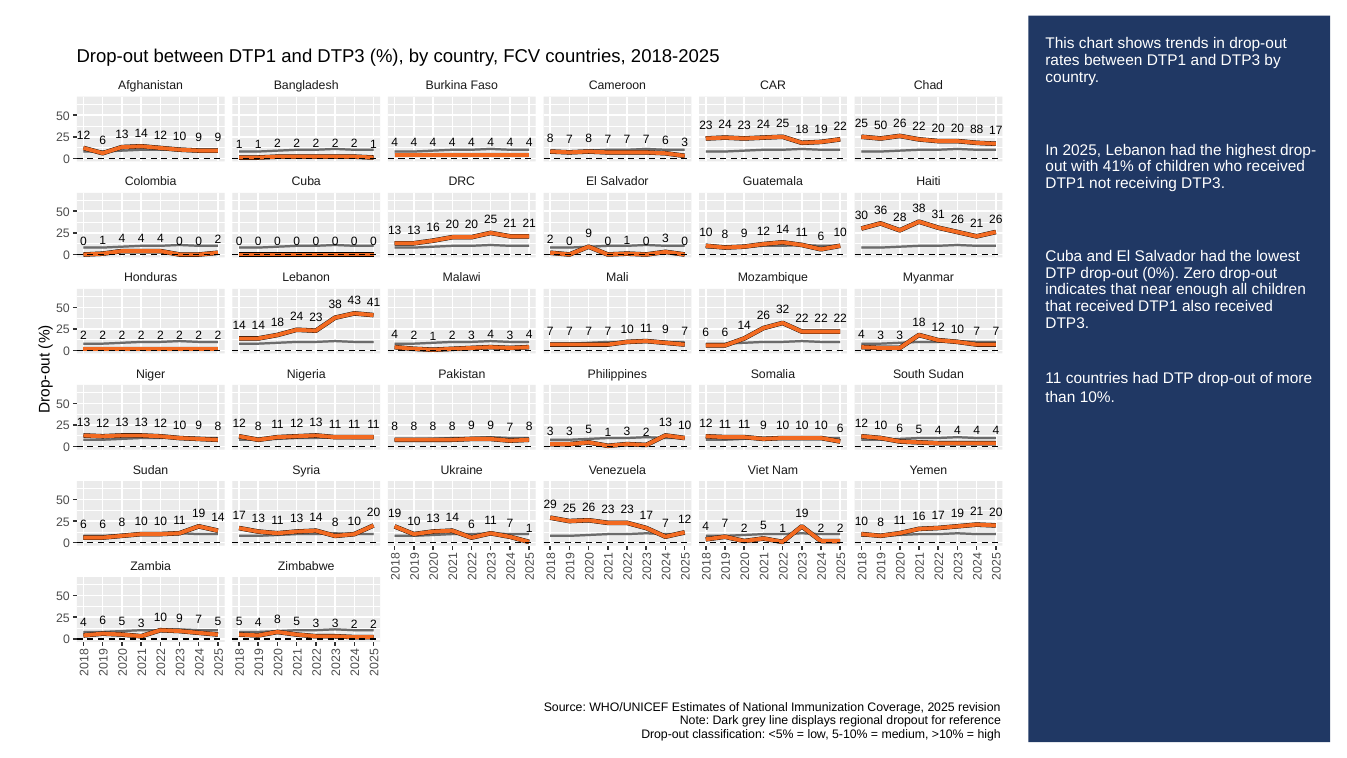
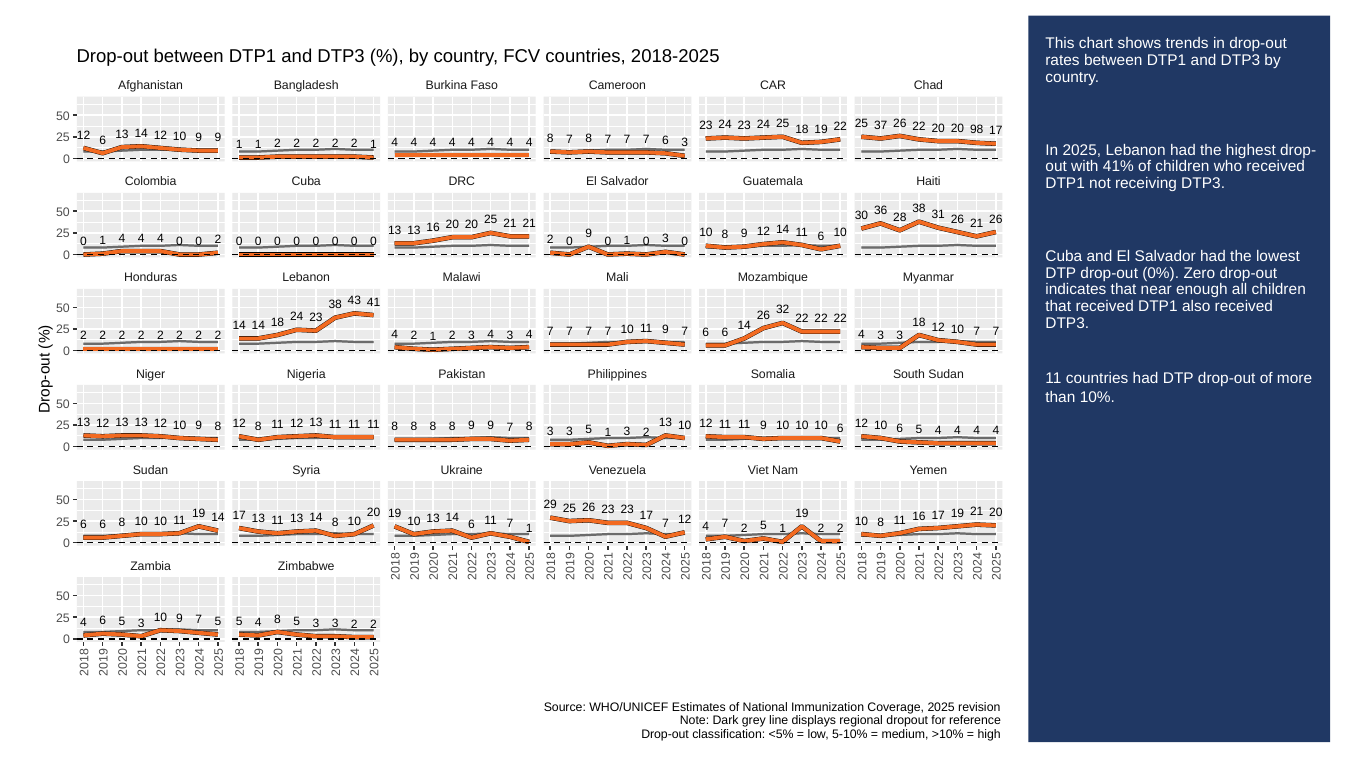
50 at (881, 126): 50 -> 37
88: 88 -> 98
